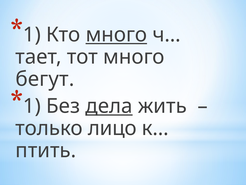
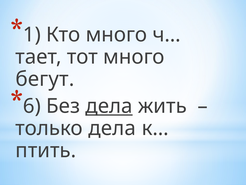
много at (116, 35) underline: present -> none
1 at (32, 106): 1 -> 6
только лицо: лицо -> дела
